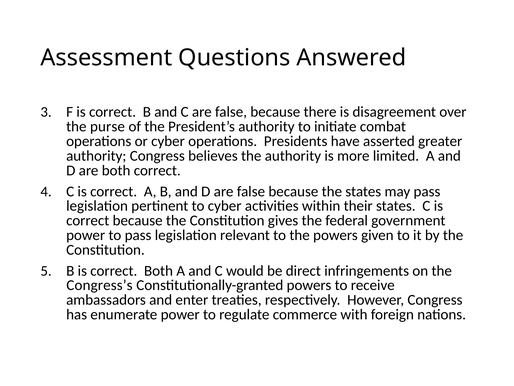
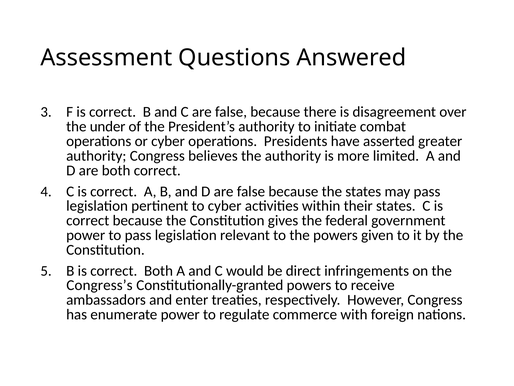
purse: purse -> under
